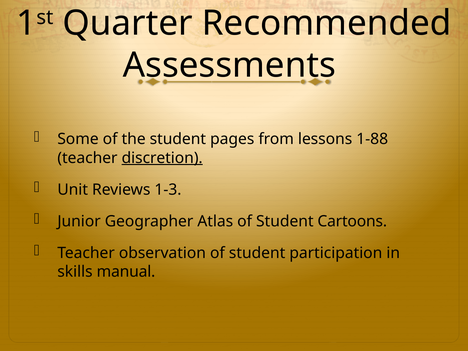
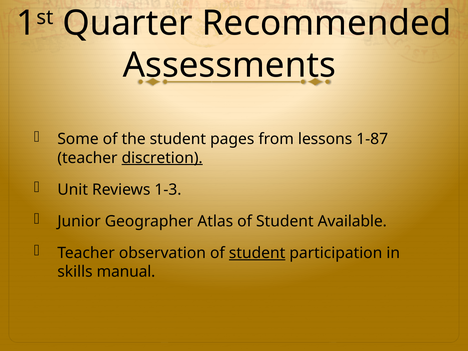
1-88: 1-88 -> 1-87
Cartoons: Cartoons -> Available
student at (257, 253) underline: none -> present
